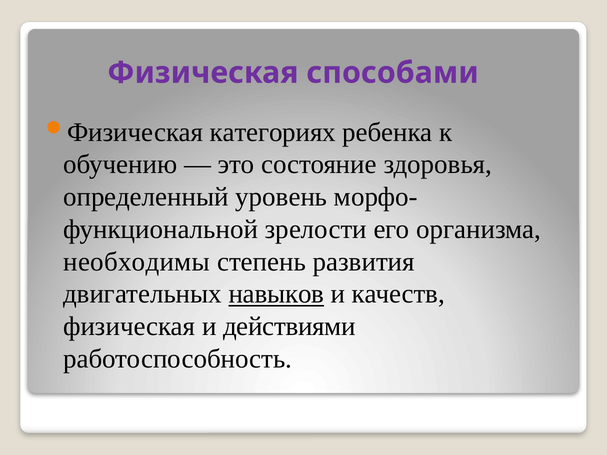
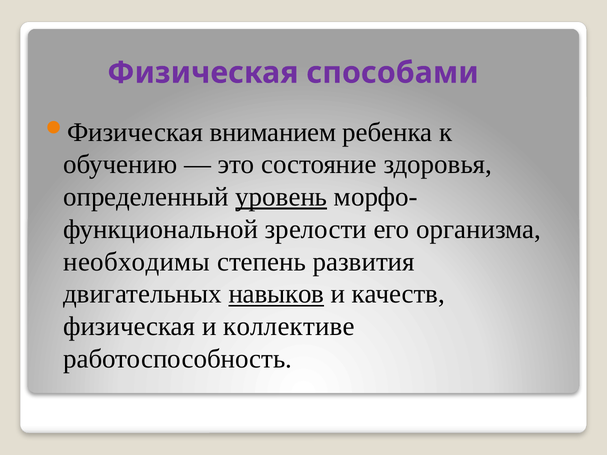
категориях: категориях -> вниманием
уровень underline: none -> present
действиями: действиями -> коллективе
